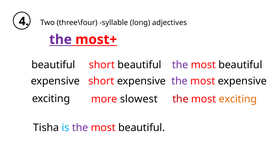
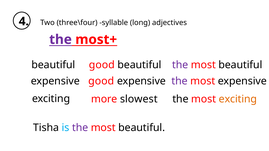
short at (102, 65): short -> good
short at (101, 81): short -> good
the at (180, 99) colour: red -> black
